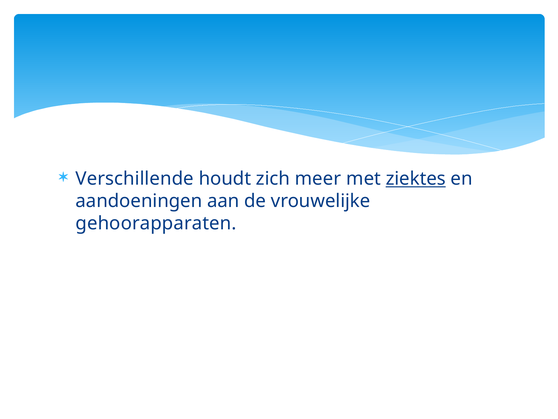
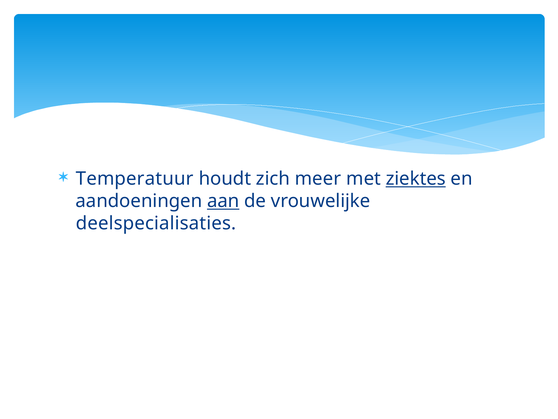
Verschillende: Verschillende -> Temperatuur
aan underline: none -> present
gehoorapparaten: gehoorapparaten -> deelspecialisaties
